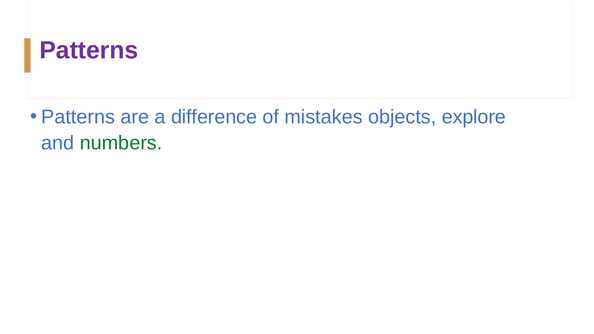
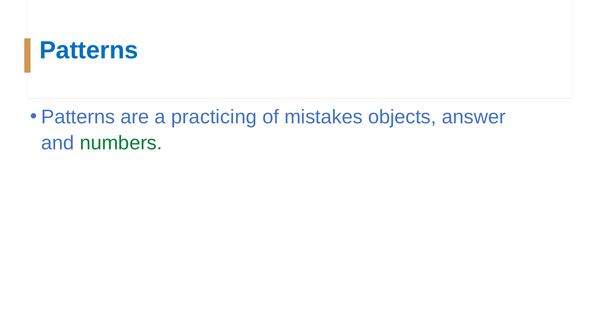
Patterns at (89, 50) colour: purple -> blue
difference: difference -> practicing
explore: explore -> answer
